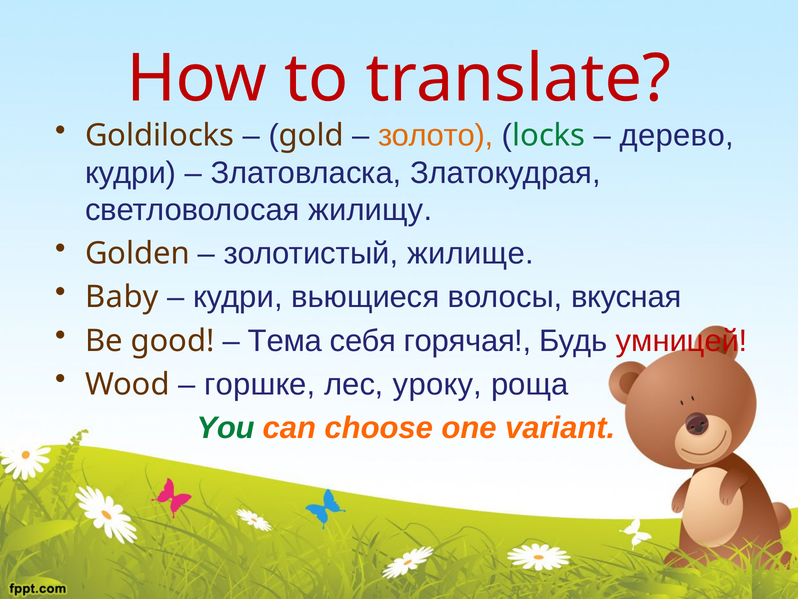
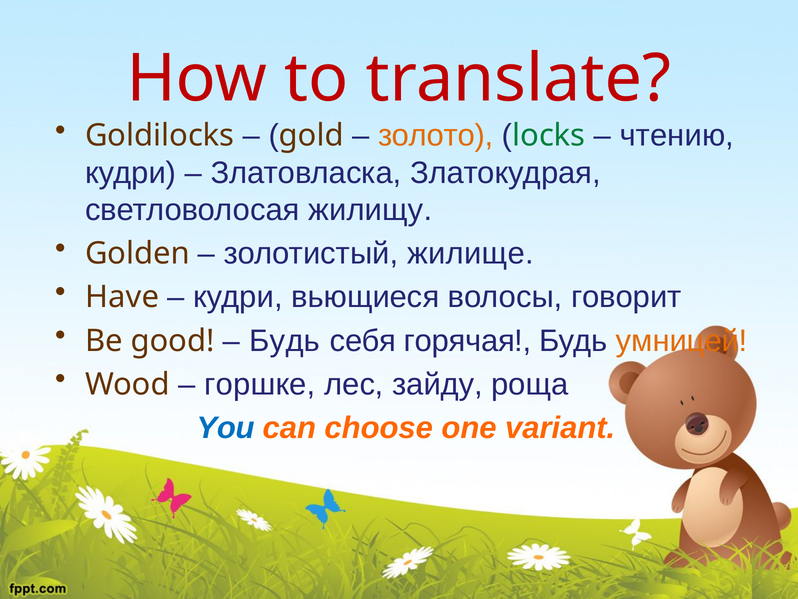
дерево: дерево -> чтению
Baby: Baby -> Have
вкусная: вкусная -> говорит
Тема at (285, 340): Тема -> Будь
умницей colour: red -> orange
уроку: уроку -> зайду
You colour: green -> blue
